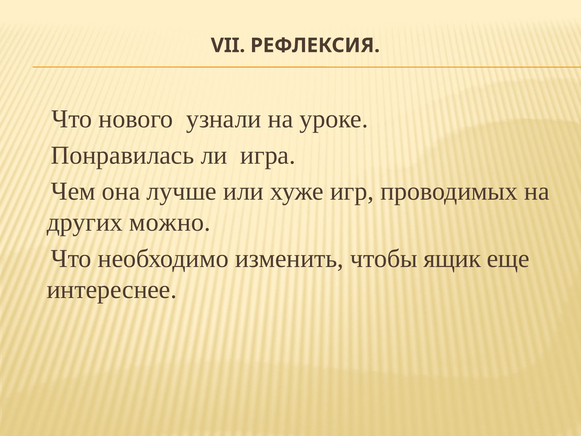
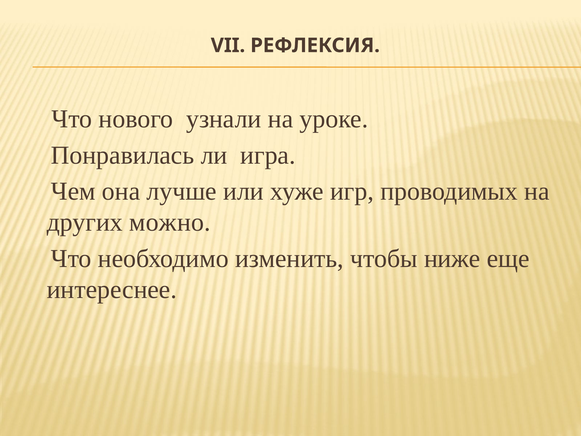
ящик: ящик -> ниже
